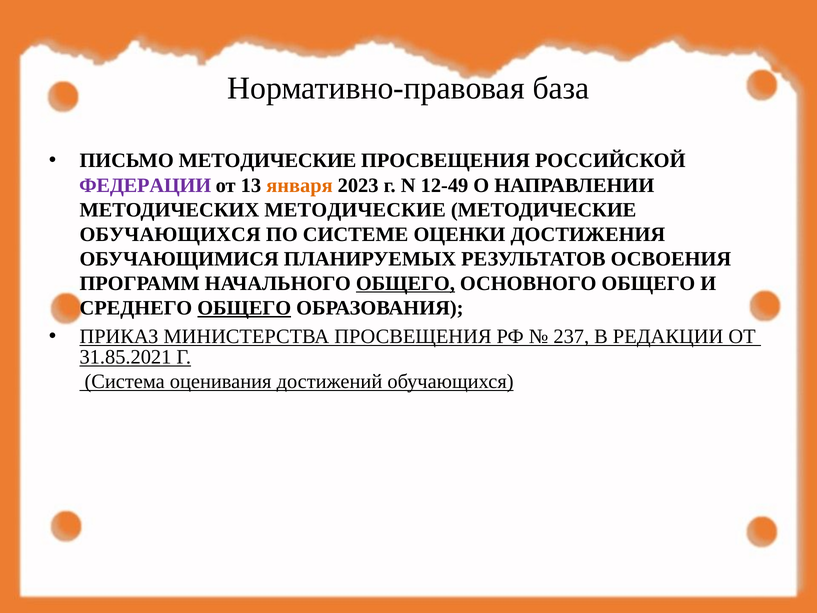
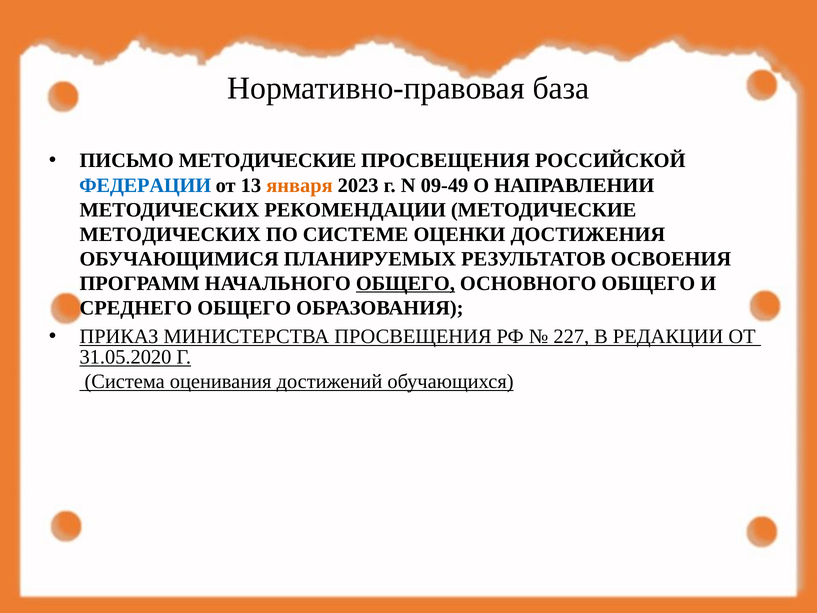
ФЕДЕРАЦИИ colour: purple -> blue
12-49: 12-49 -> 09-49
МЕТОДИЧЕСКИХ МЕТОДИЧЕСКИЕ: МЕТОДИЧЕСКИЕ -> РЕКОМЕНДАЦИИ
ОБУЧАЮЩИХСЯ at (170, 234): ОБУЧАЮЩИХСЯ -> МЕТОДИЧЕСКИХ
ОБЩЕГО at (244, 308) underline: present -> none
237: 237 -> 227
31.85.2021: 31.85.2021 -> 31.05.2020
